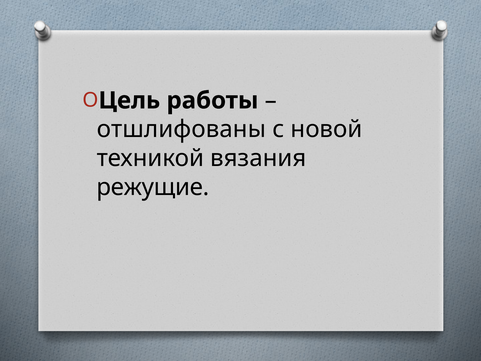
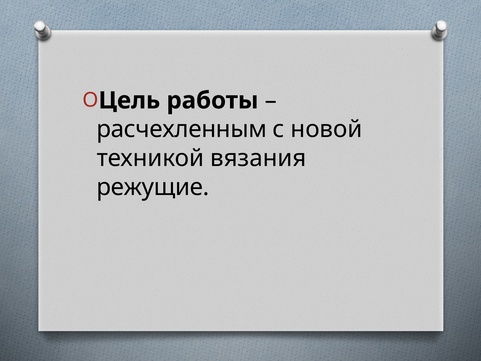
отшлифованы: отшлифованы -> расчехленным
